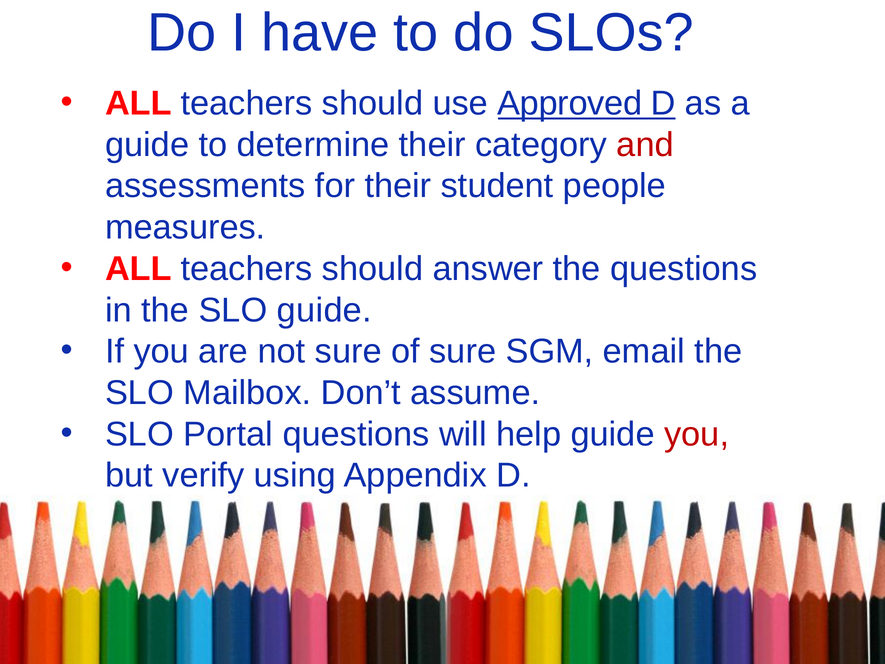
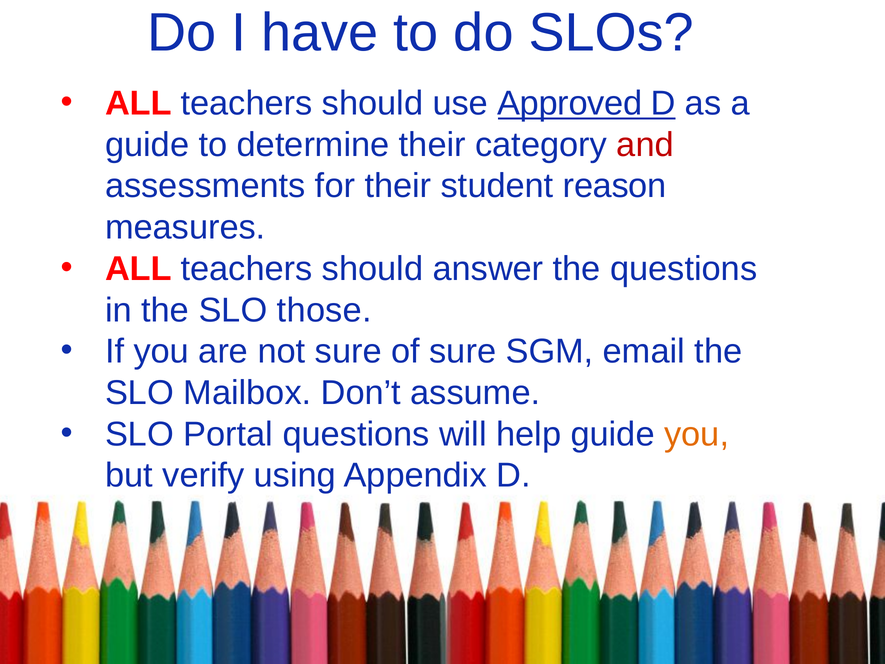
people: people -> reason
SLO guide: guide -> those
you at (697, 434) colour: red -> orange
